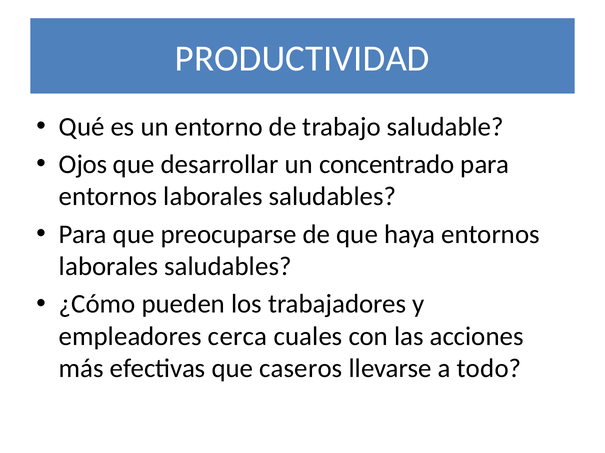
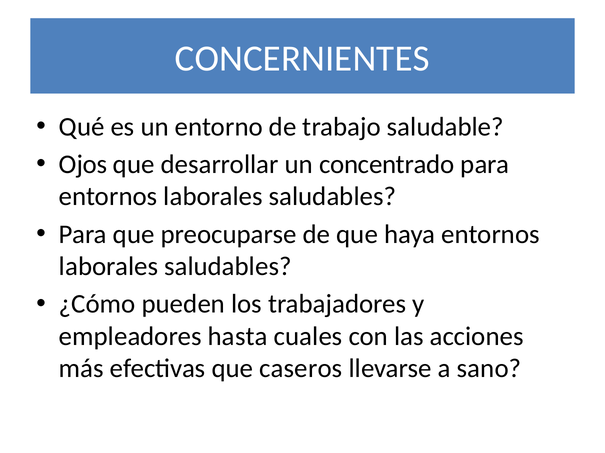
PRODUCTIVIDAD: PRODUCTIVIDAD -> CONCERNIENTES
cerca: cerca -> hasta
todo: todo -> sano
